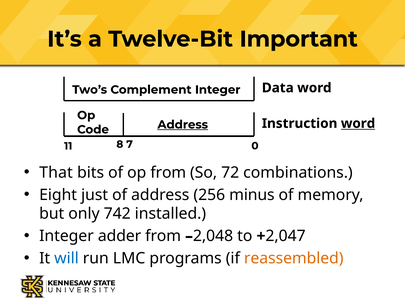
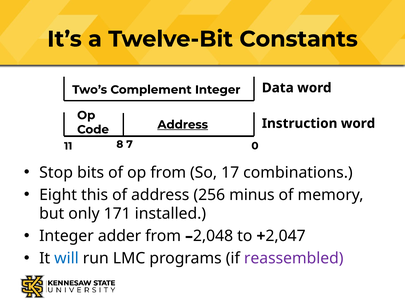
Important: Important -> Constants
word at (358, 123) underline: present -> none
That: That -> Stop
72: 72 -> 17
just: just -> this
742: 742 -> 171
reassembled colour: orange -> purple
